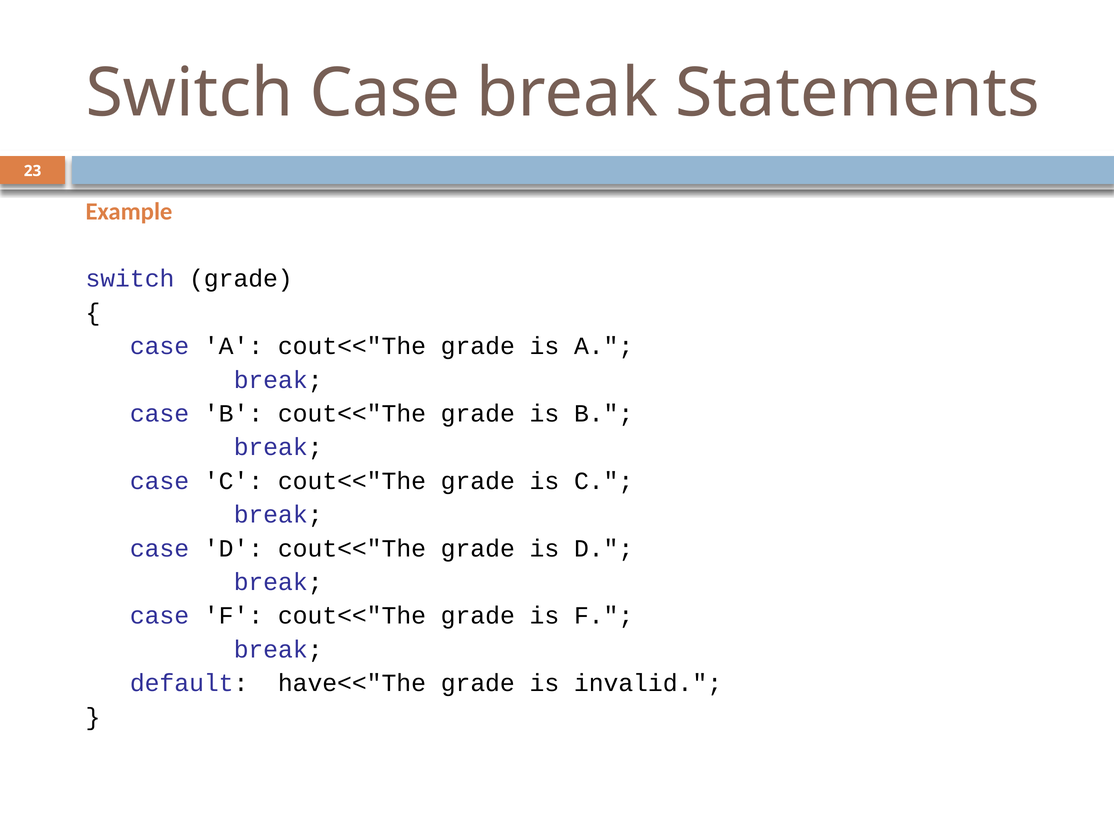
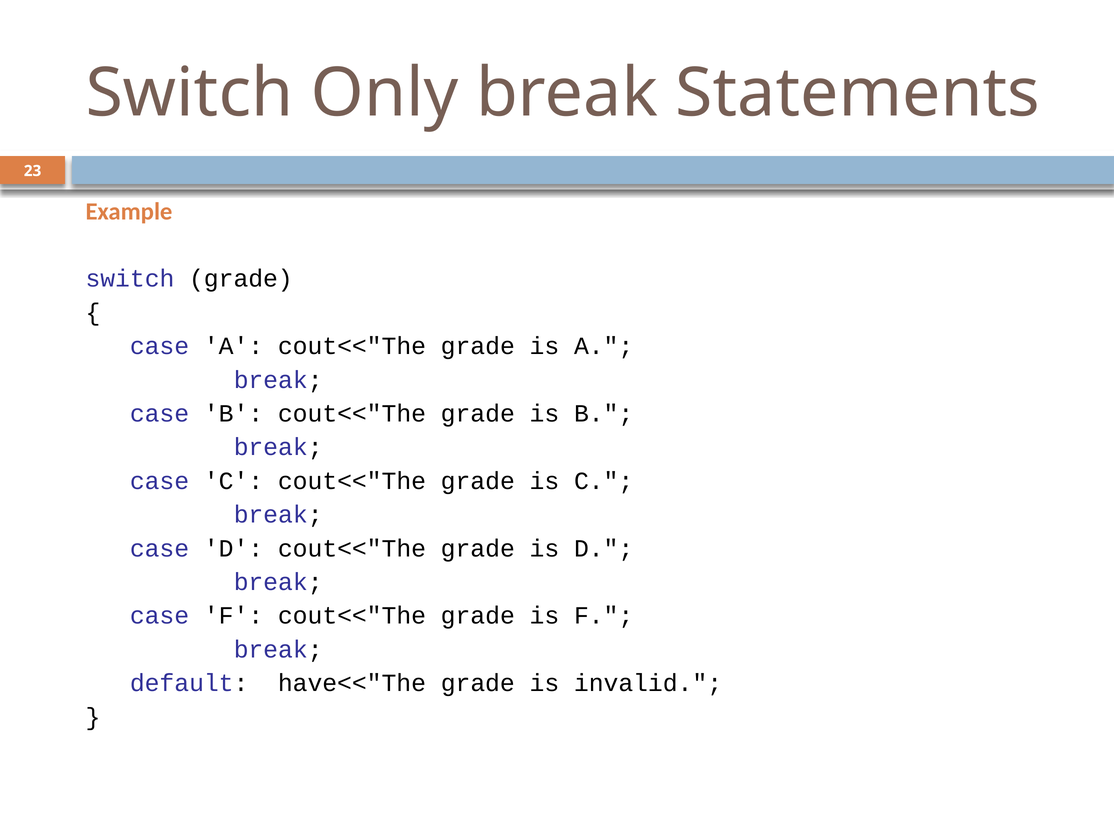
Switch Case: Case -> Only
